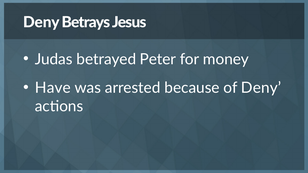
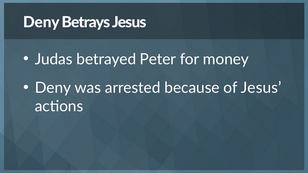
Have at (53, 88): Have -> Deny
of Deny: Deny -> Jesus
